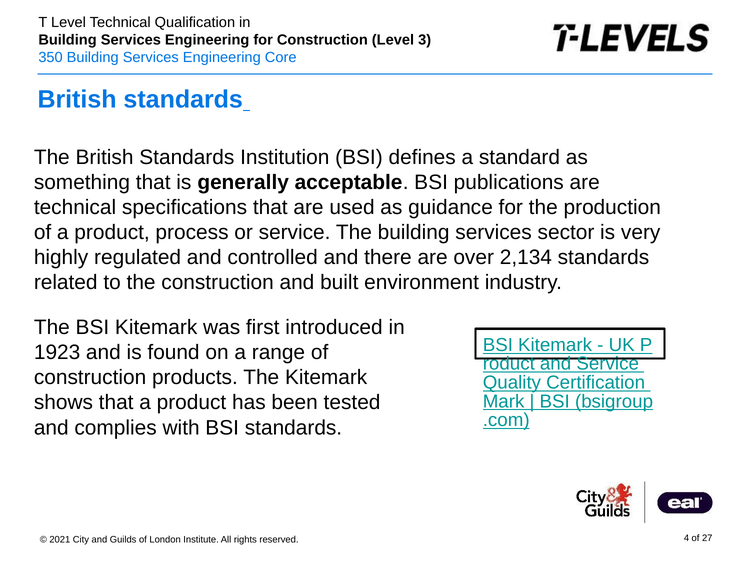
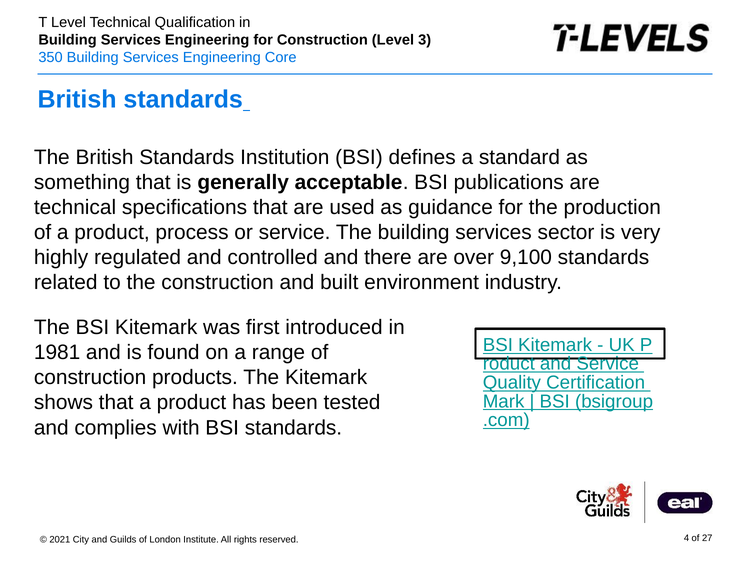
2,134: 2,134 -> 9,100
1923: 1923 -> 1981
